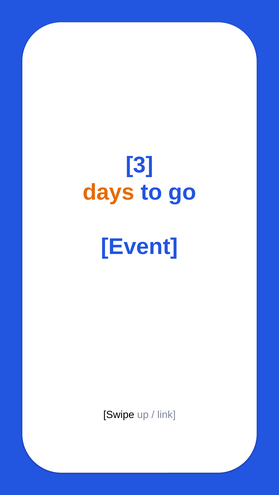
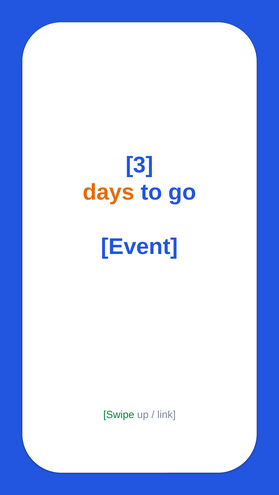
Swipe colour: black -> green
